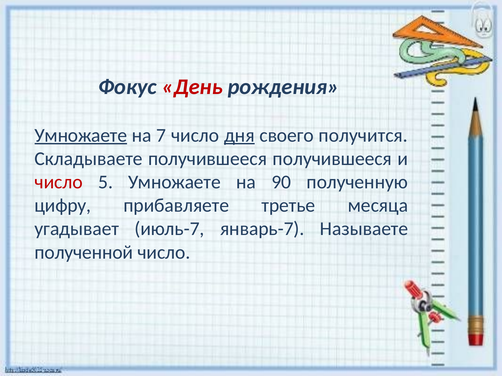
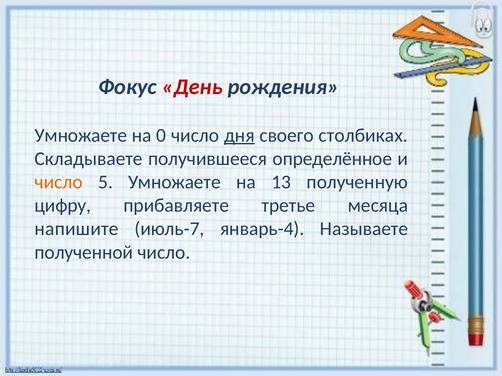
Умножаете at (81, 135) underline: present -> none
7: 7 -> 0
получится: получится -> столбиках
получившееся получившееся: получившееся -> определённое
число at (59, 182) colour: red -> orange
90: 90 -> 13
угадывает: угадывает -> напишите
январь-7: январь-7 -> январь-4
